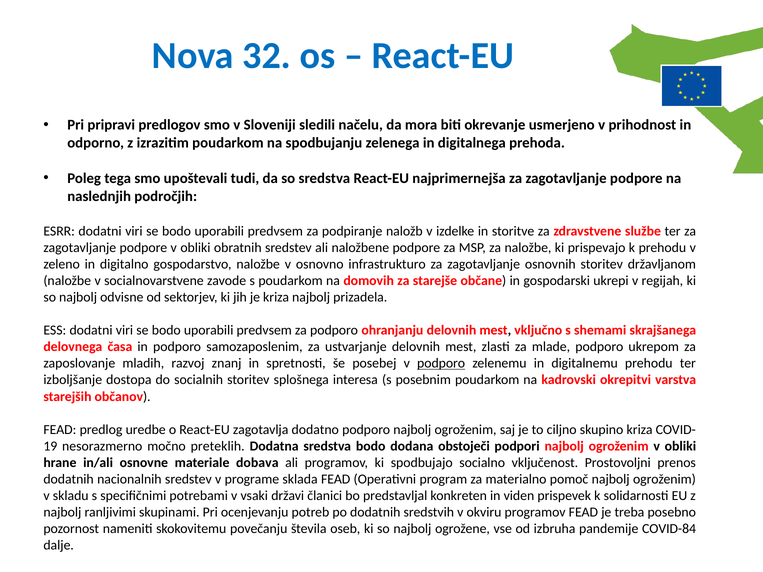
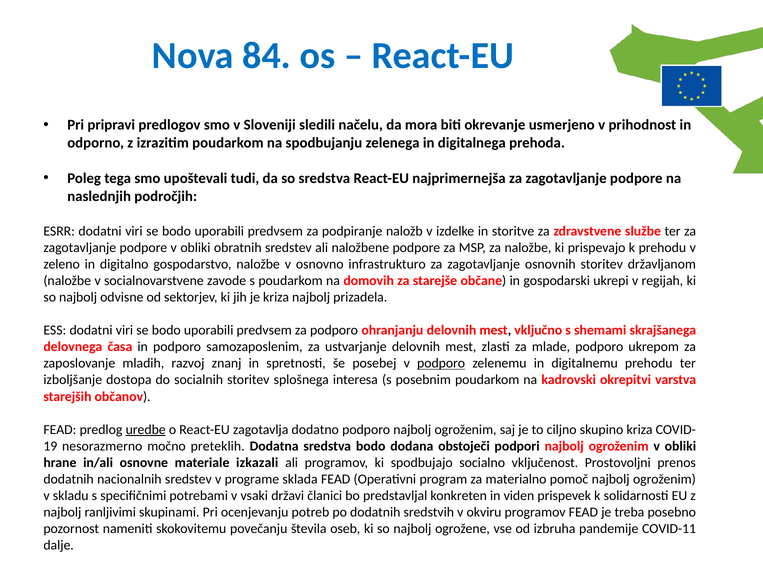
32: 32 -> 84
uredbe underline: none -> present
dobava: dobava -> izkazali
COVID-84: COVID-84 -> COVID-11
